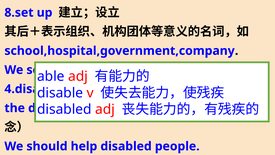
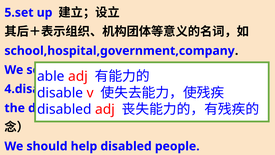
8.set: 8.set -> 5.set
